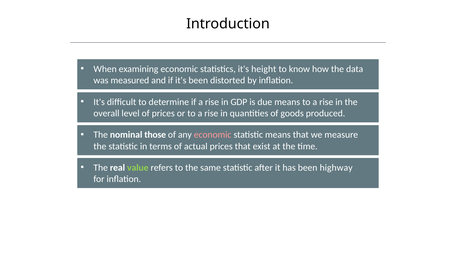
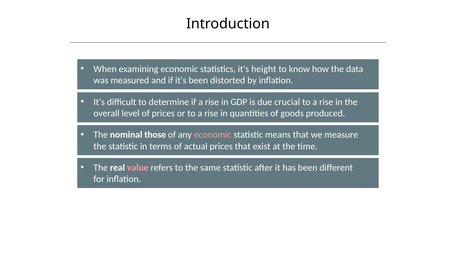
due means: means -> crucial
value colour: light green -> pink
highway: highway -> different
